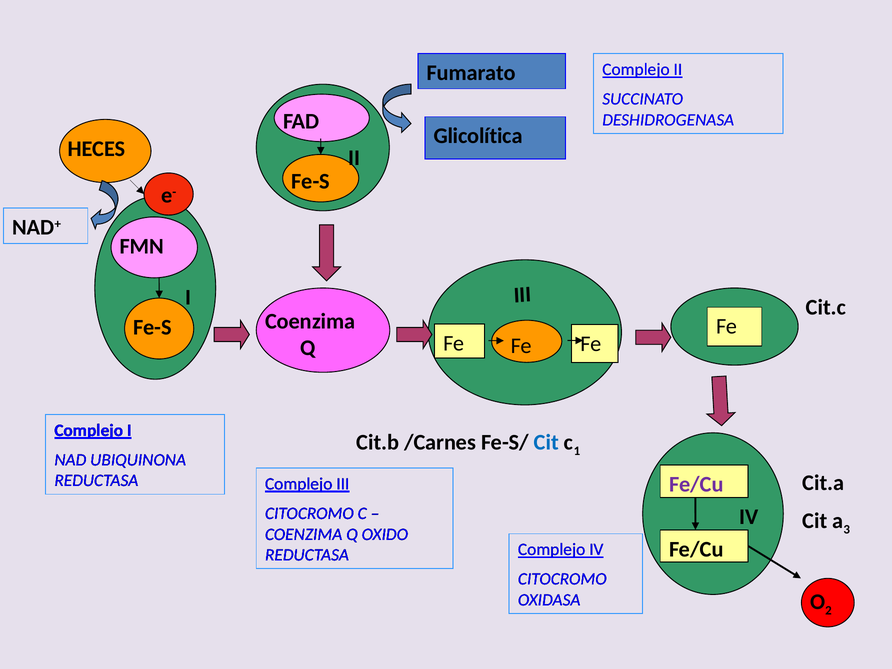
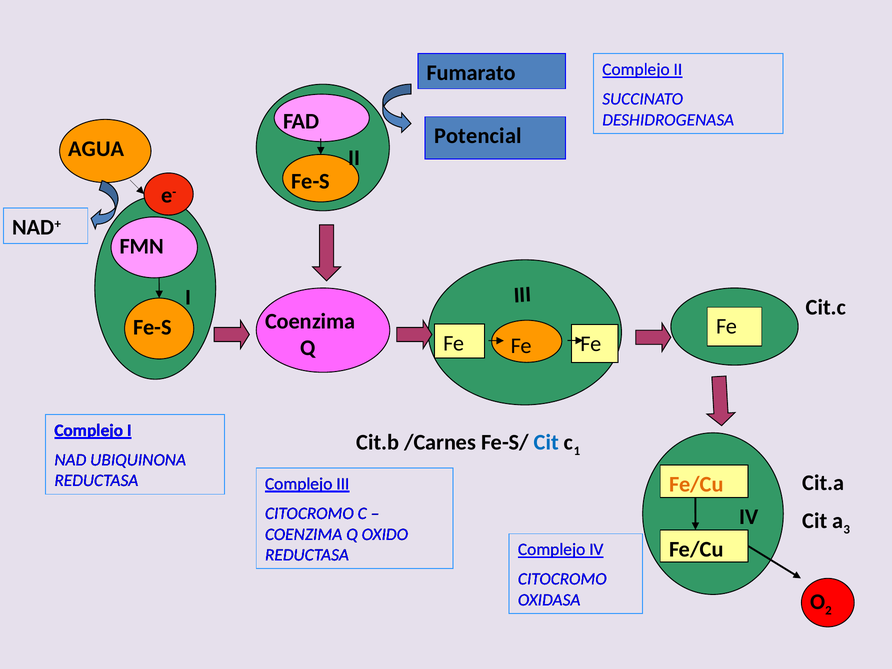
Glicolítica: Glicolítica -> Potencial
HECES: HECES -> AGUA
Fe/Cu at (696, 485) colour: purple -> orange
